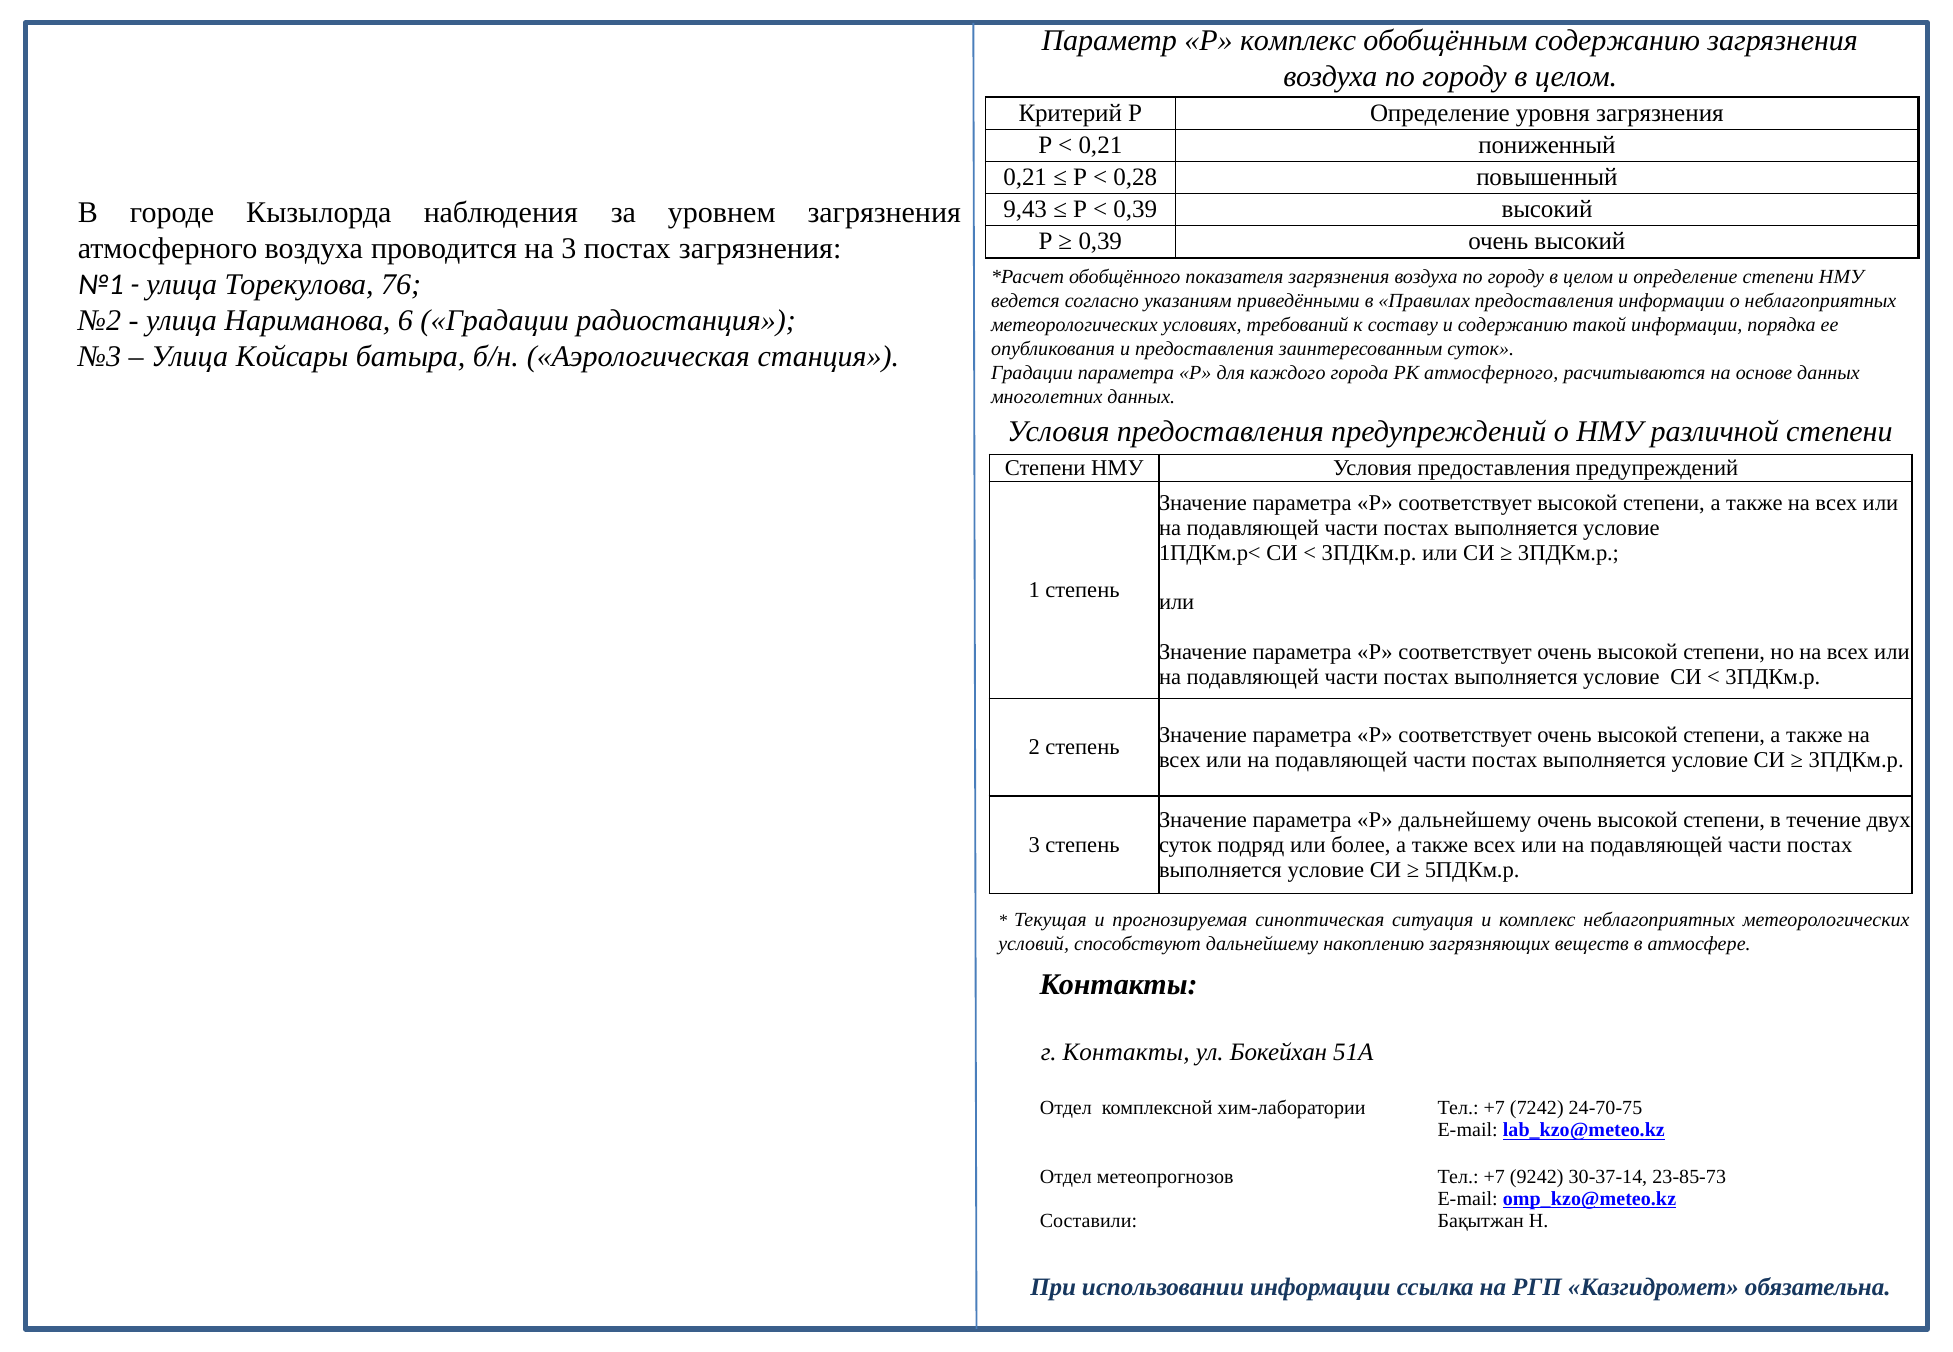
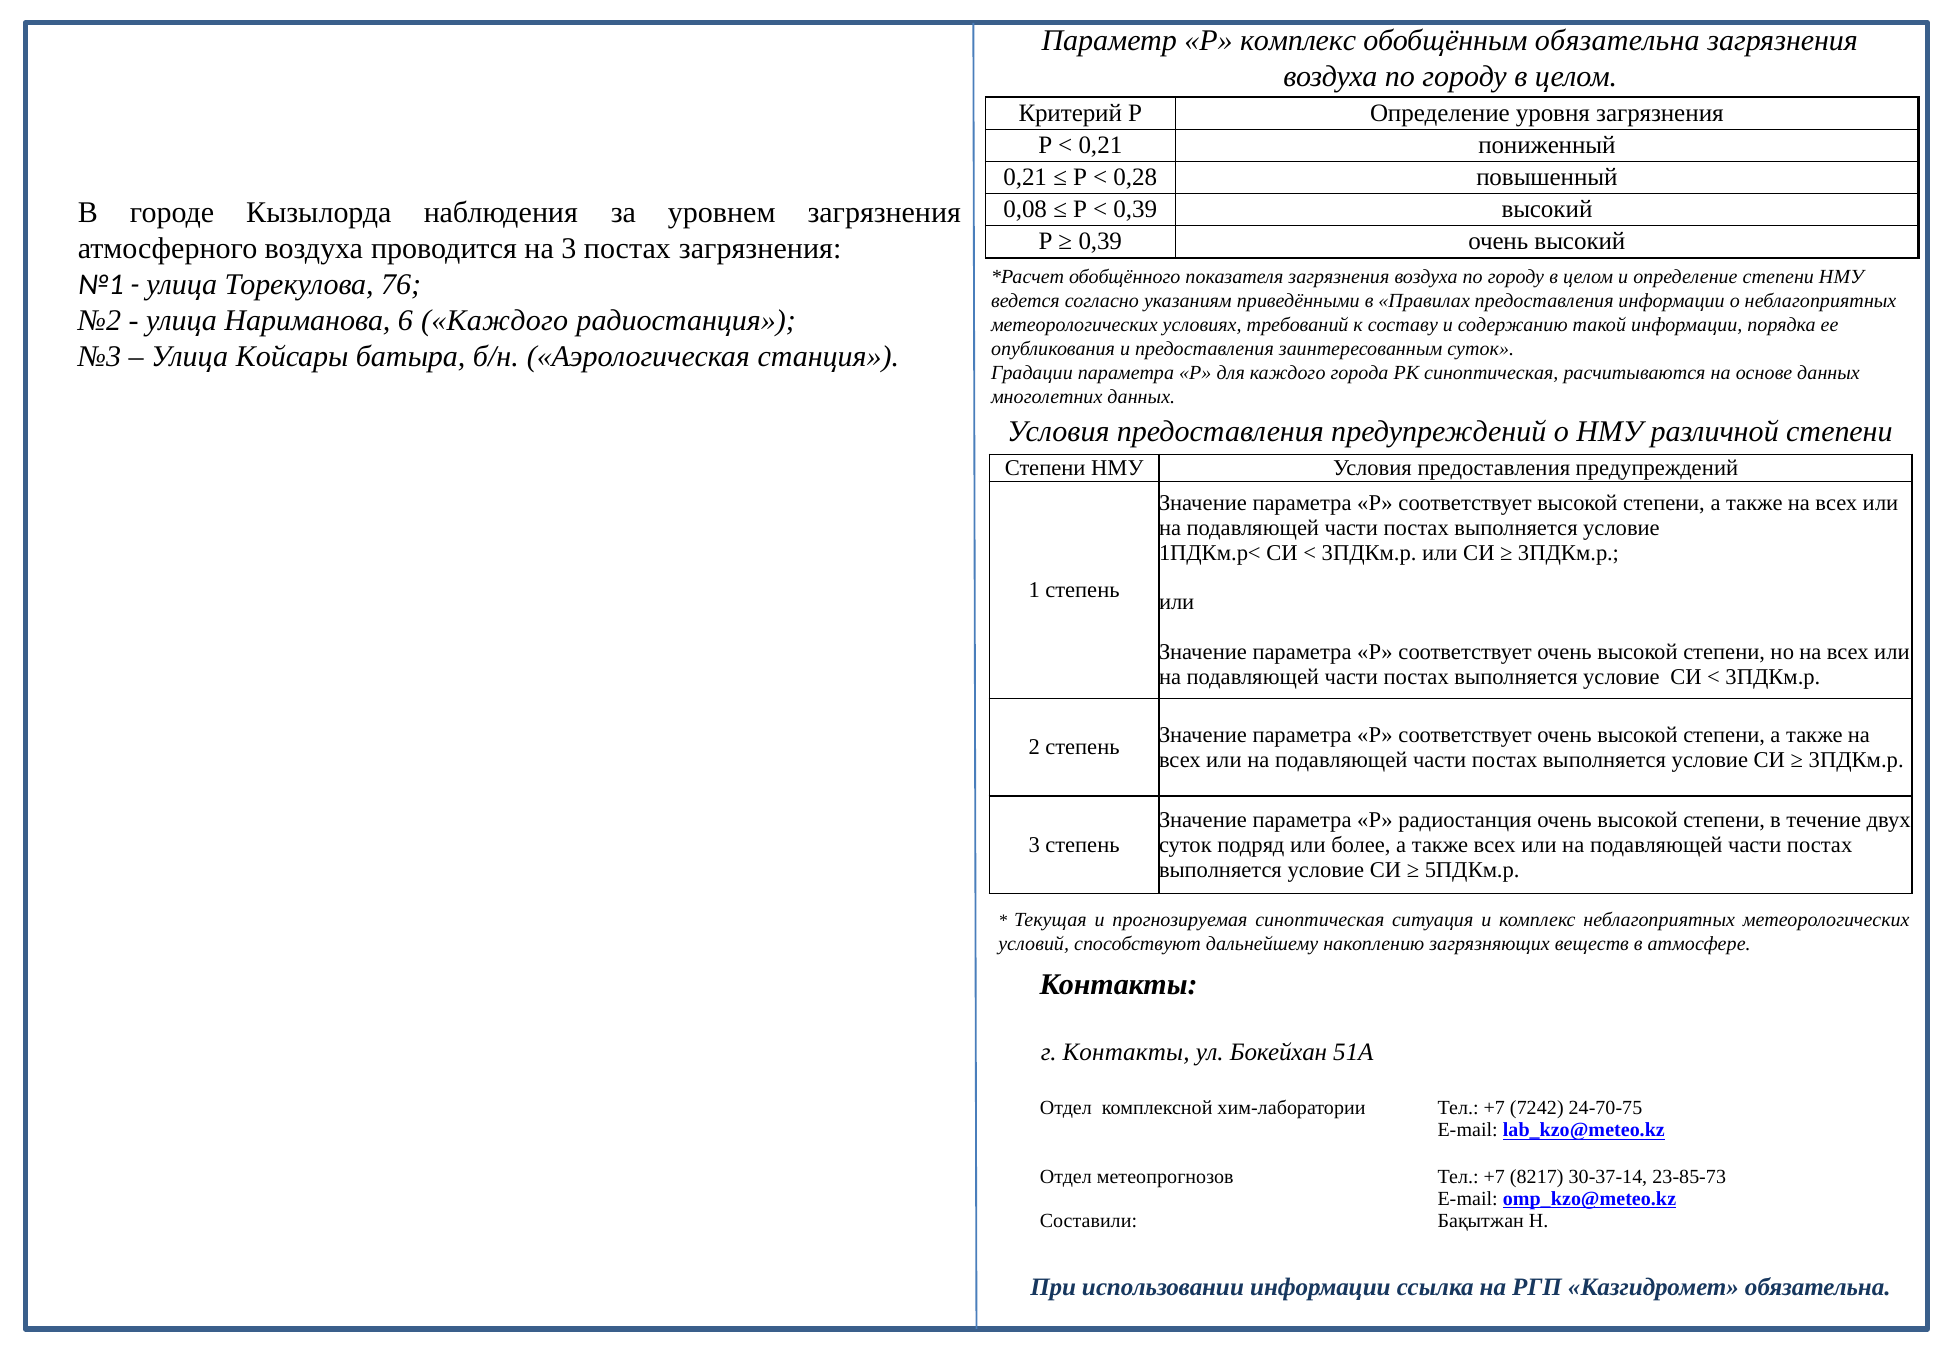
обобщённым содержанию: содержанию -> обязательна
9,43: 9,43 -> 0,08
6 Градации: Градации -> Каждого
РК атмосферного: атмосферного -> синоптическая
Р дальнейшему: дальнейшему -> радиостанция
9242: 9242 -> 8217
